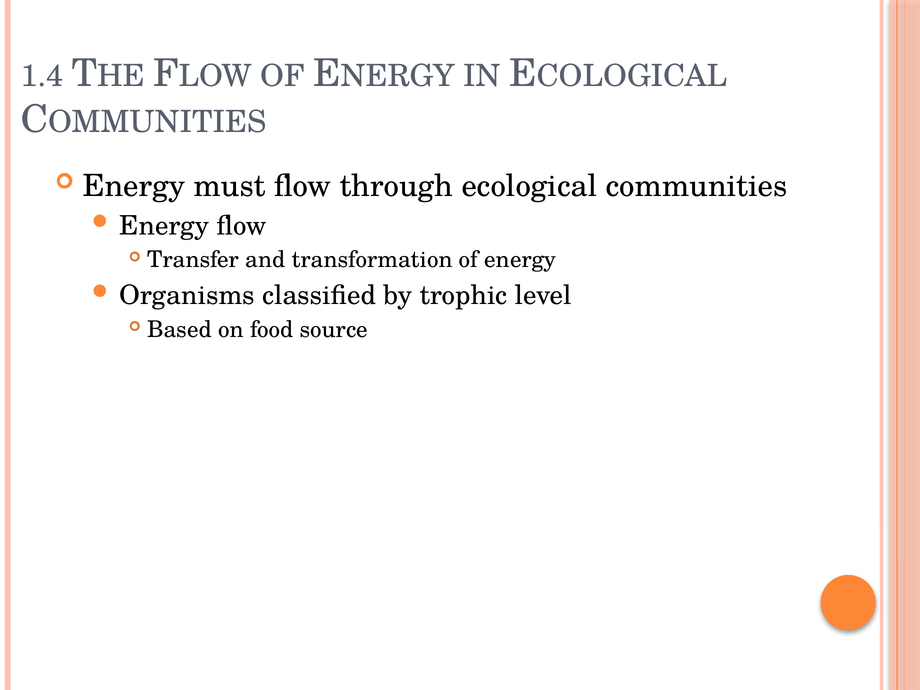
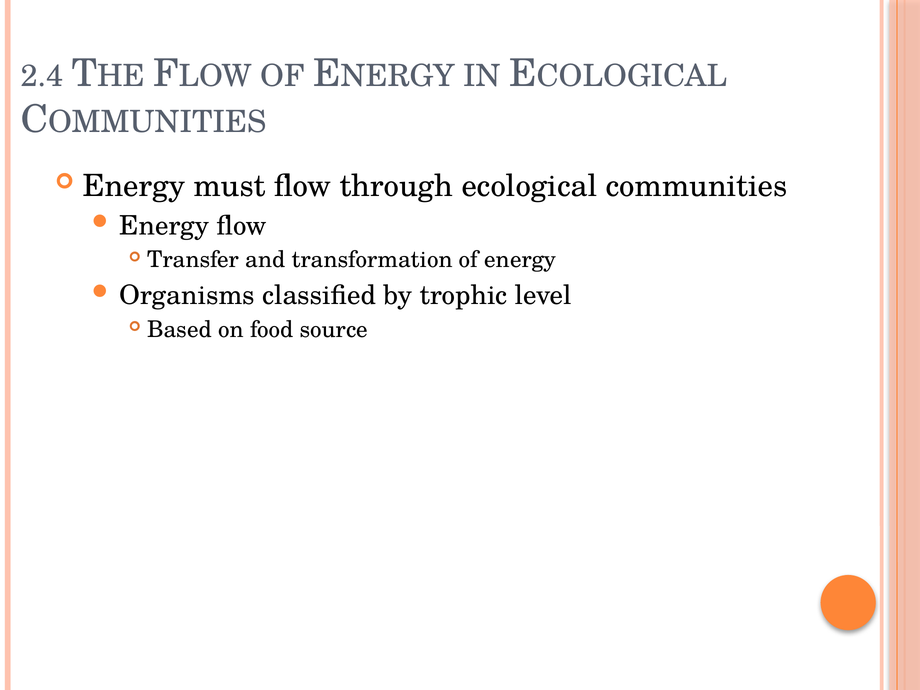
1.4: 1.4 -> 2.4
